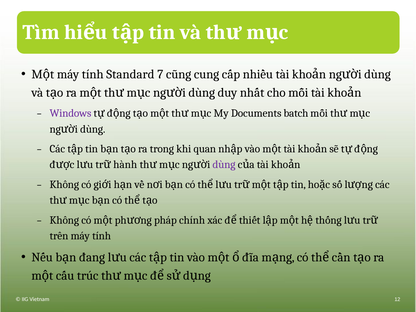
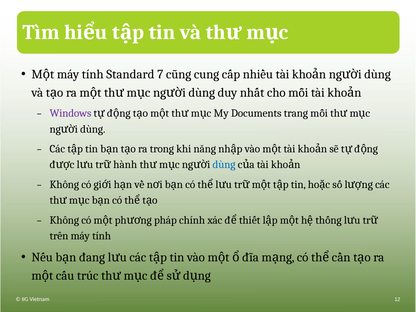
batch: batch -> trang
quan: quan -> năng
dùng at (224, 165) colour: purple -> blue
